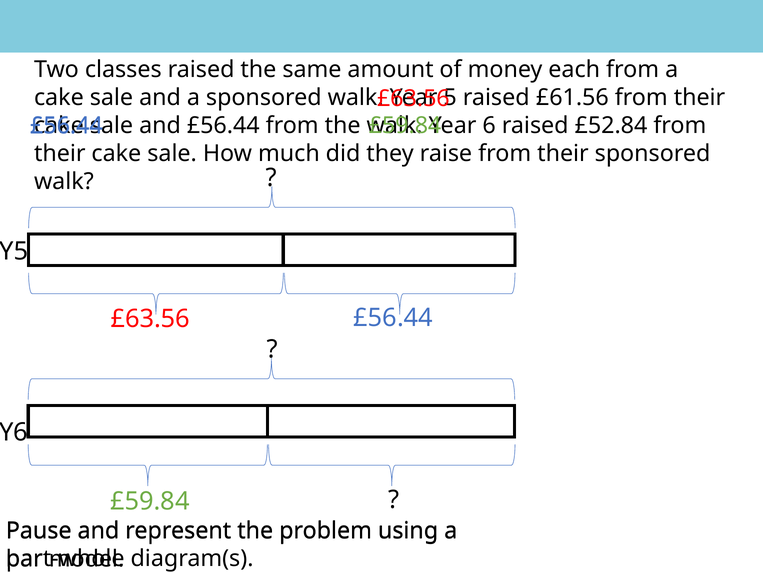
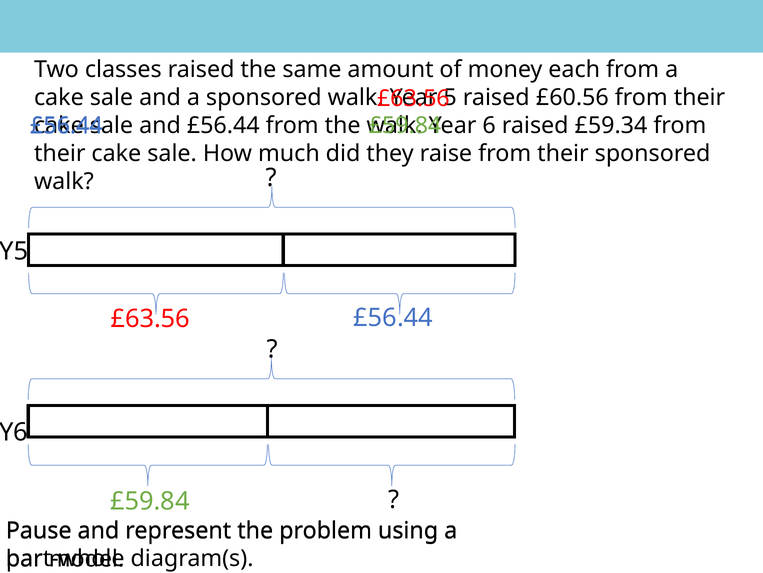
£61.56: £61.56 -> £60.56
£52.84: £52.84 -> £59.34
